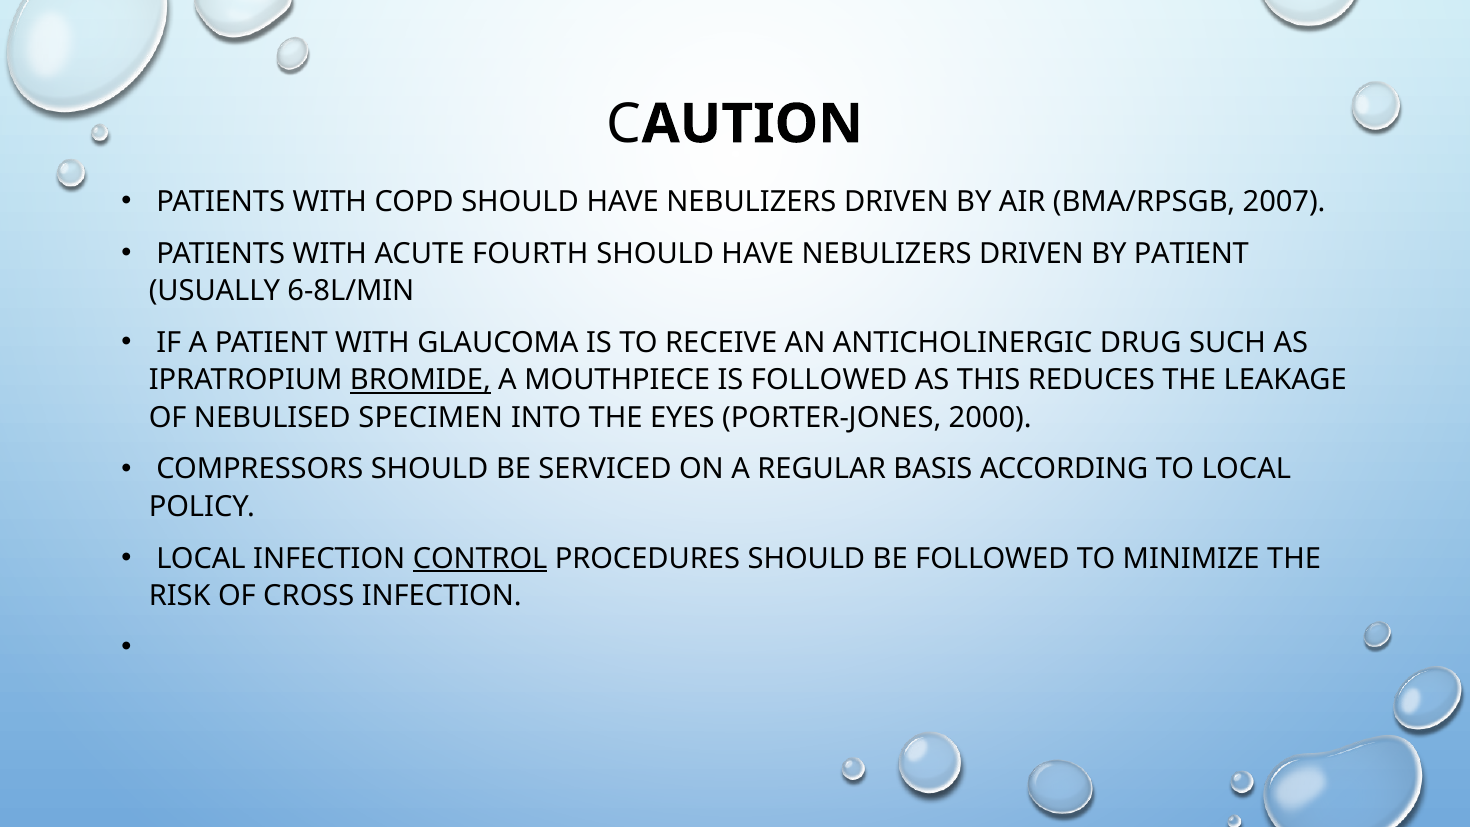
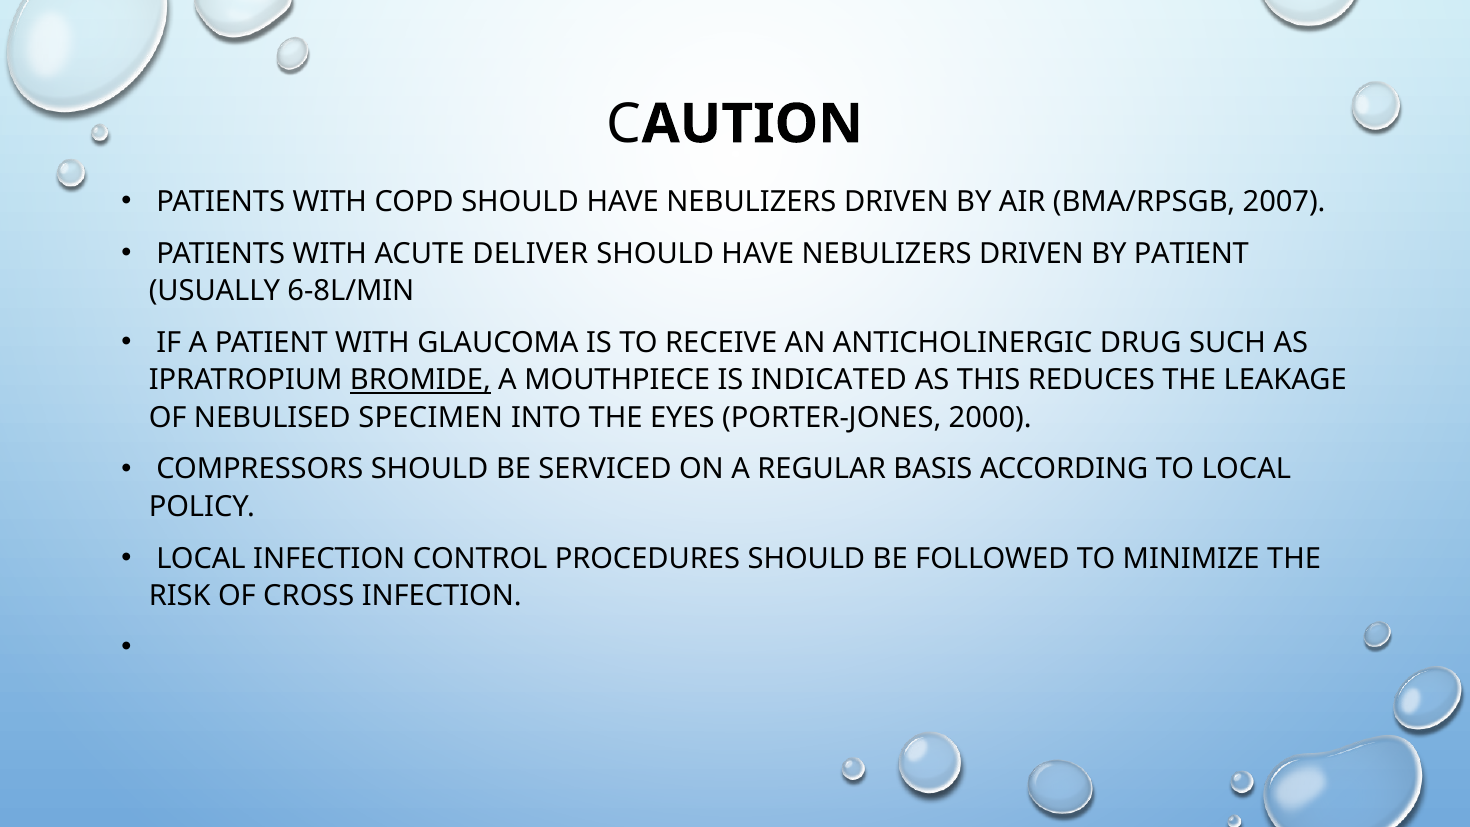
FOURTH: FOURTH -> DELIVER
IS FOLLOWED: FOLLOWED -> INDICATED
CONTROL underline: present -> none
